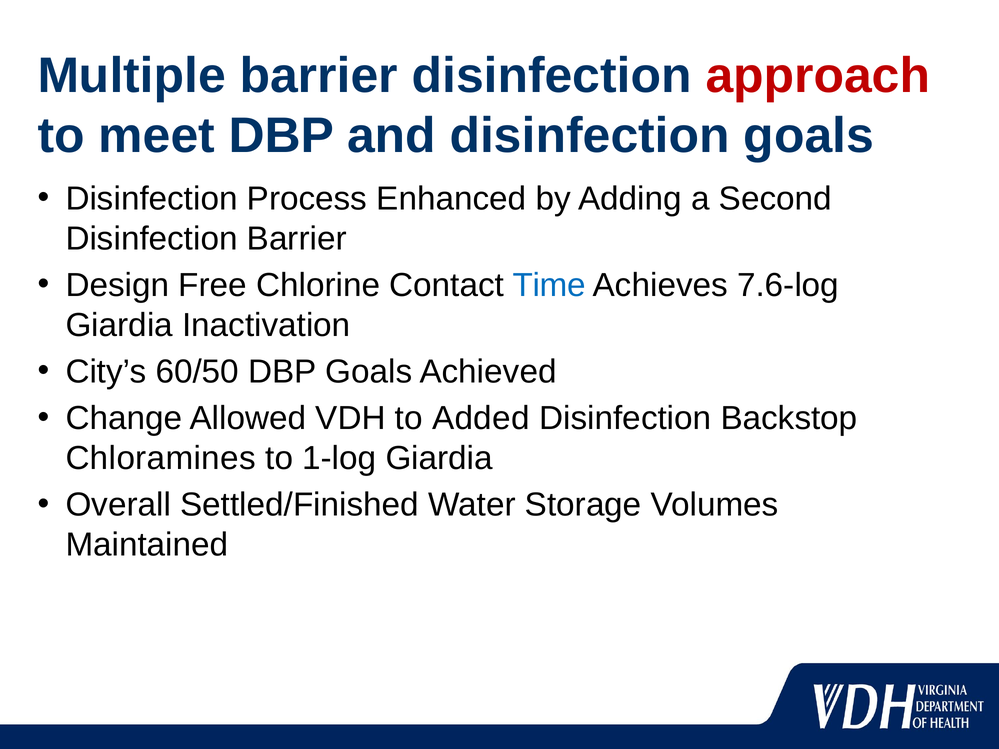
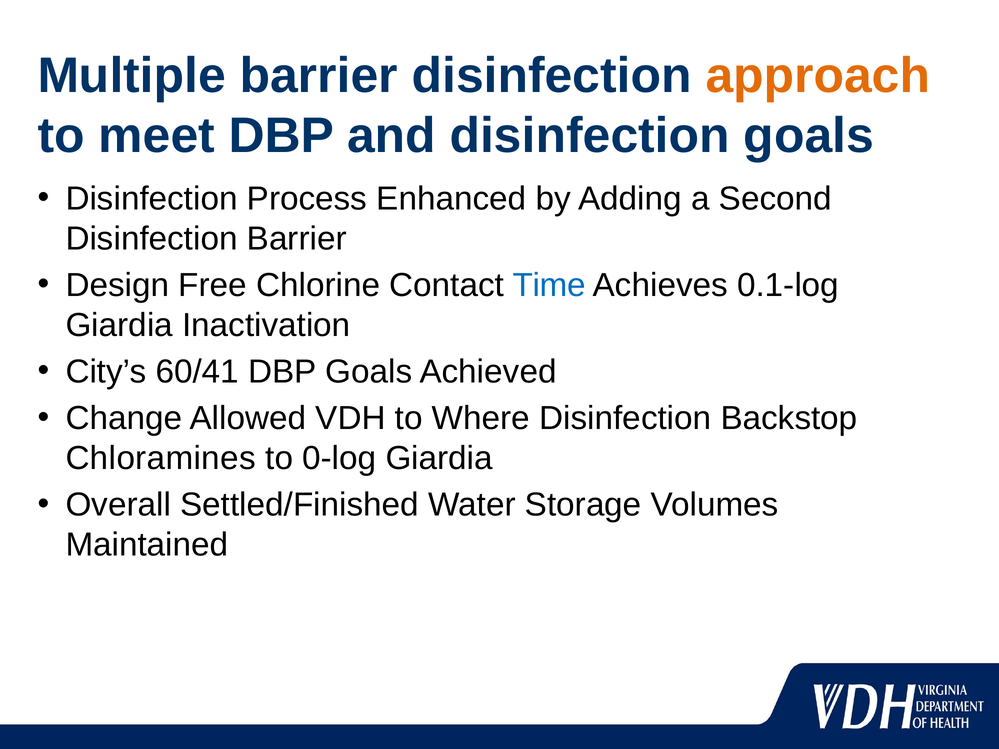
approach colour: red -> orange
7.6-log: 7.6-log -> 0.1-log
60/50: 60/50 -> 60/41
Added: Added -> Where
1-log: 1-log -> 0-log
